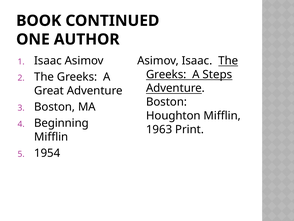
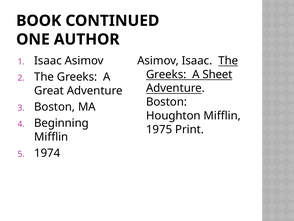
Steps: Steps -> Sheet
1963: 1963 -> 1975
1954: 1954 -> 1974
